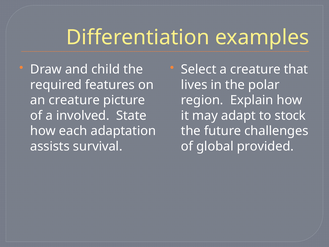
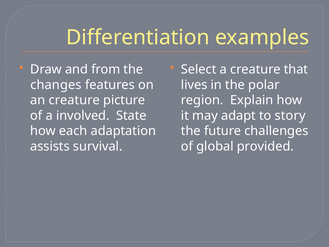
child: child -> from
required: required -> changes
stock: stock -> story
